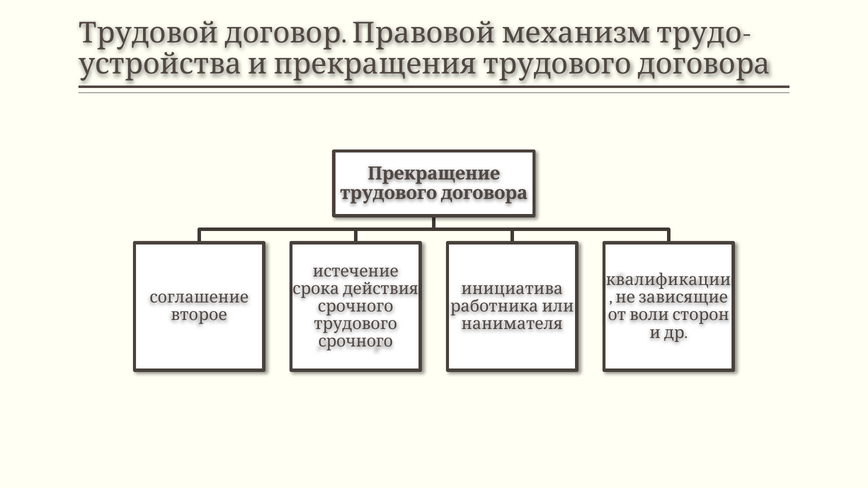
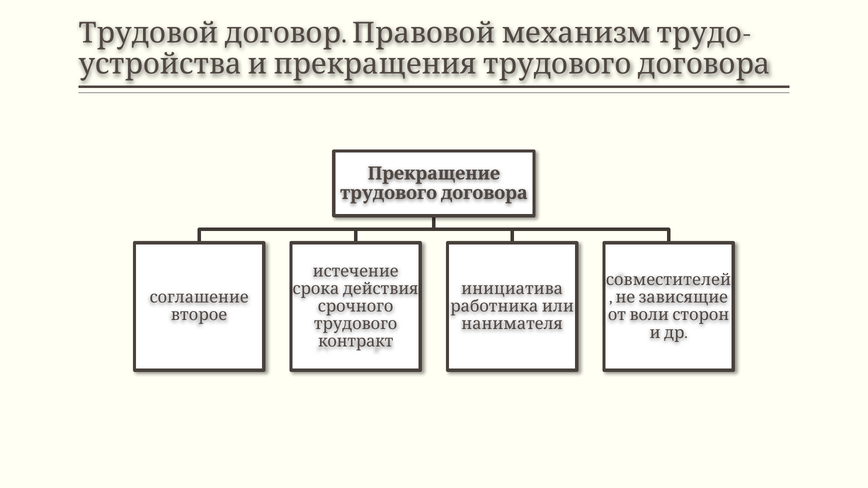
квалификации: квалификации -> совместителей
срочного at (356, 342): срочного -> контракт
